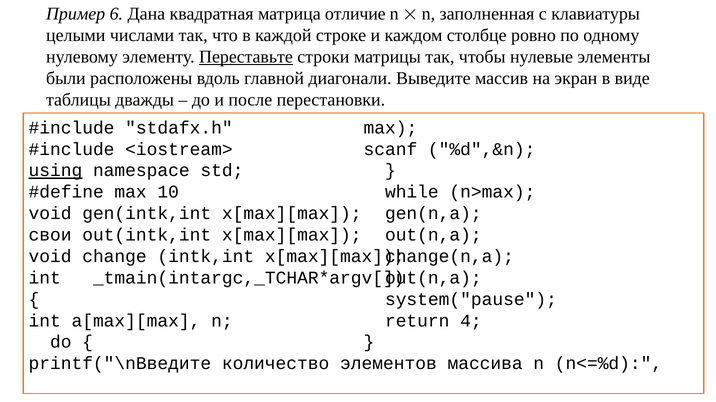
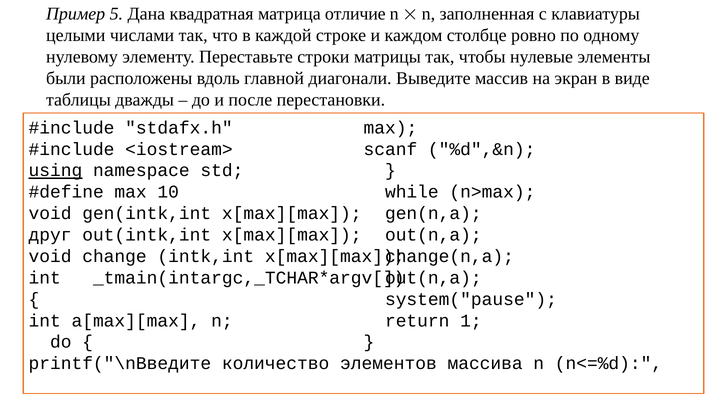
6: 6 -> 5
Переставьте underline: present -> none
свои: свои -> друг
4: 4 -> 1
